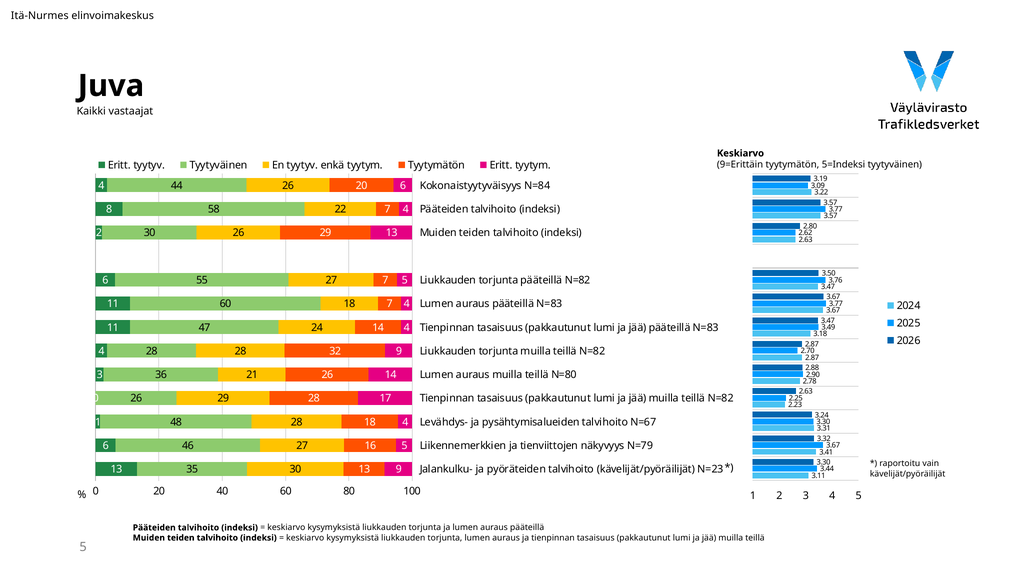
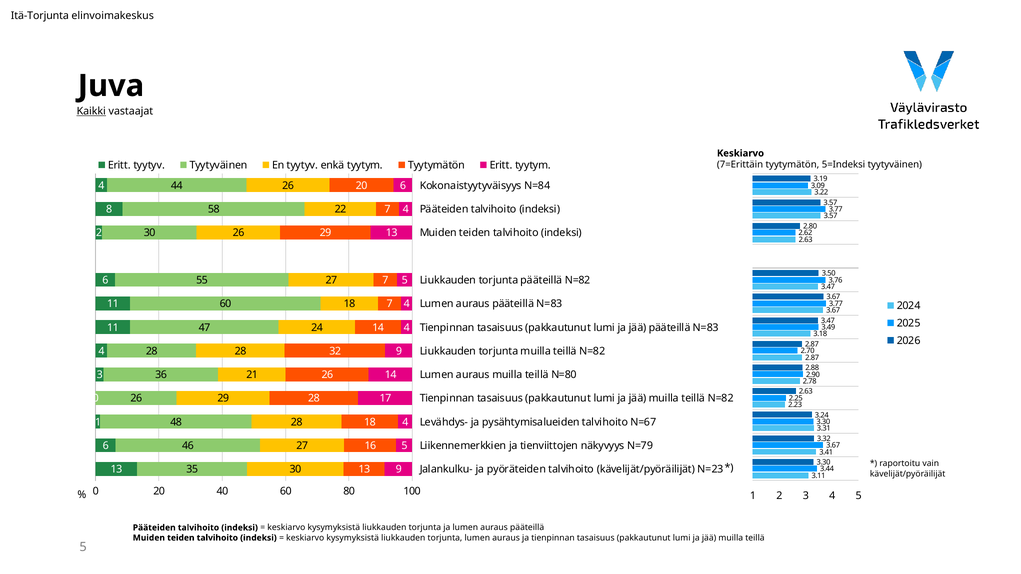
Itä-Nurmes: Itä-Nurmes -> Itä-Torjunta
Kaikki underline: none -> present
9=Erittäin: 9=Erittäin -> 7=Erittäin
